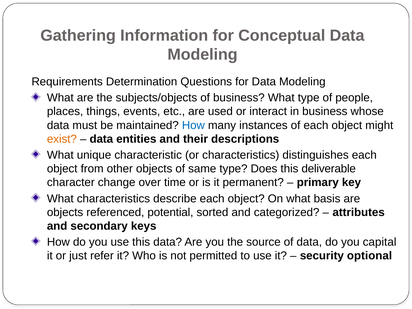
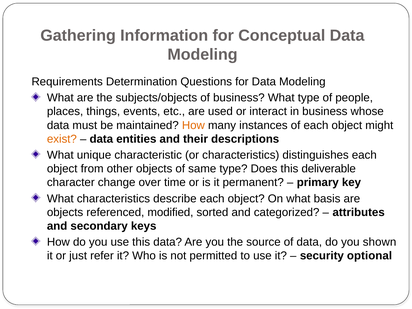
How at (193, 125) colour: blue -> orange
potential: potential -> modified
capital: capital -> shown
